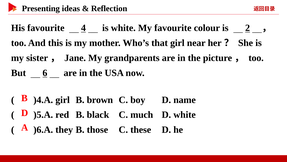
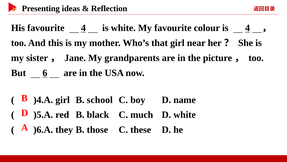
is 2: 2 -> 4
brown: brown -> school
